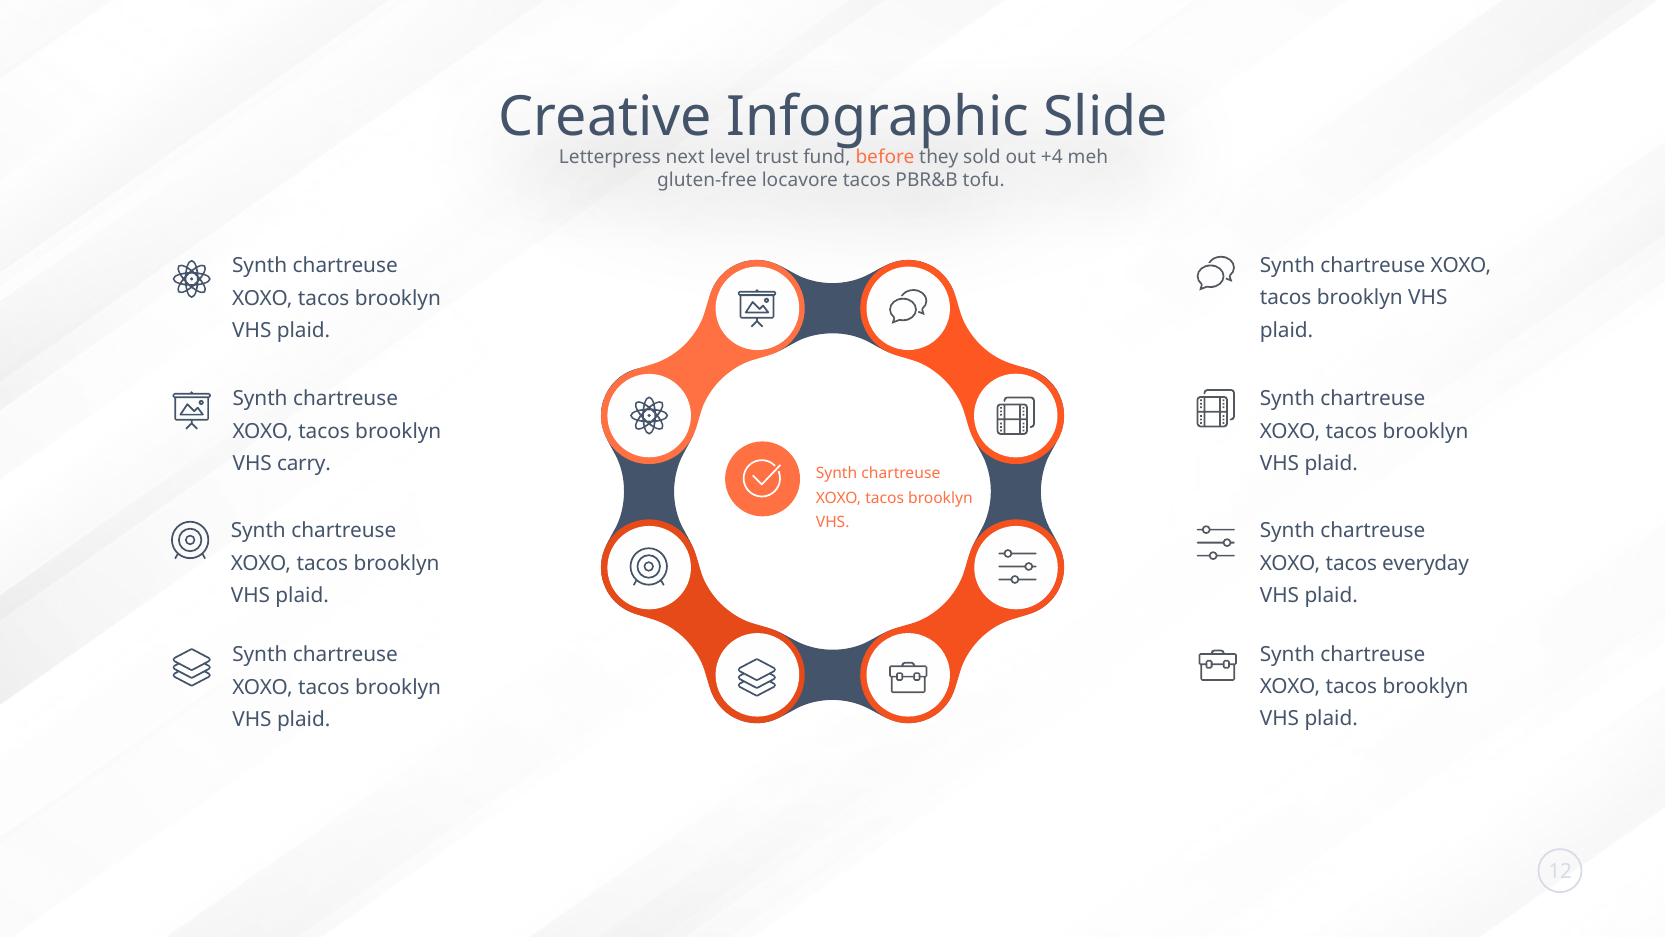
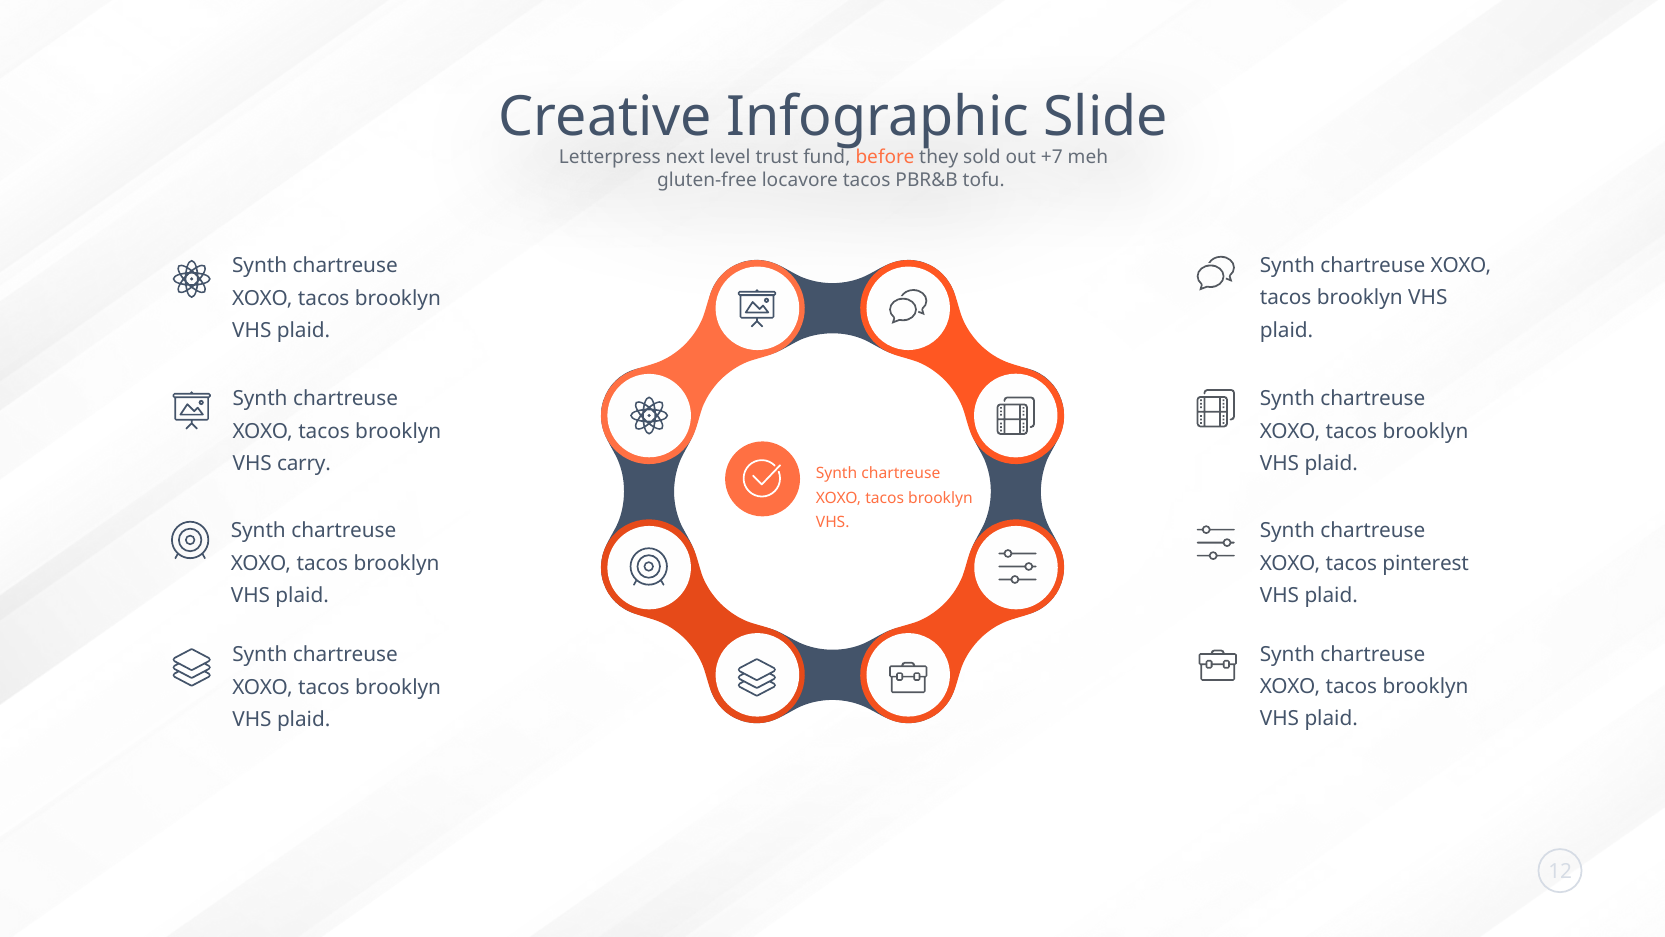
+4: +4 -> +7
everyday: everyday -> pinterest
